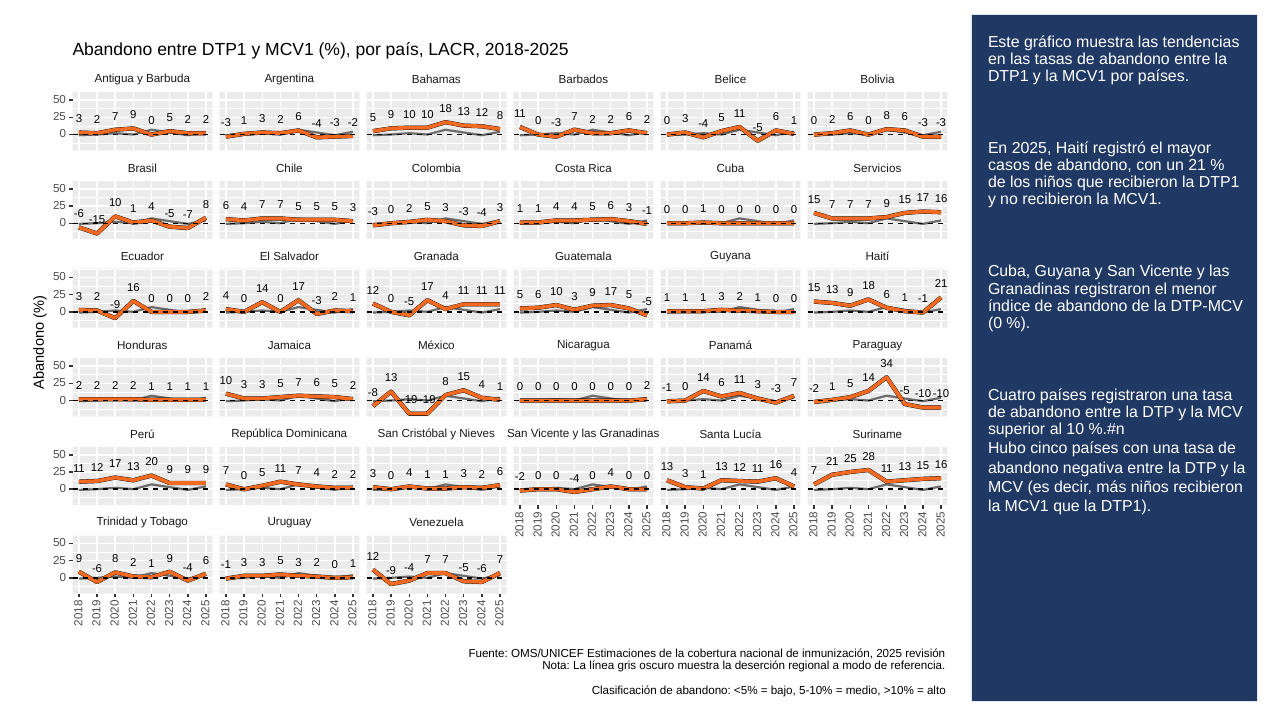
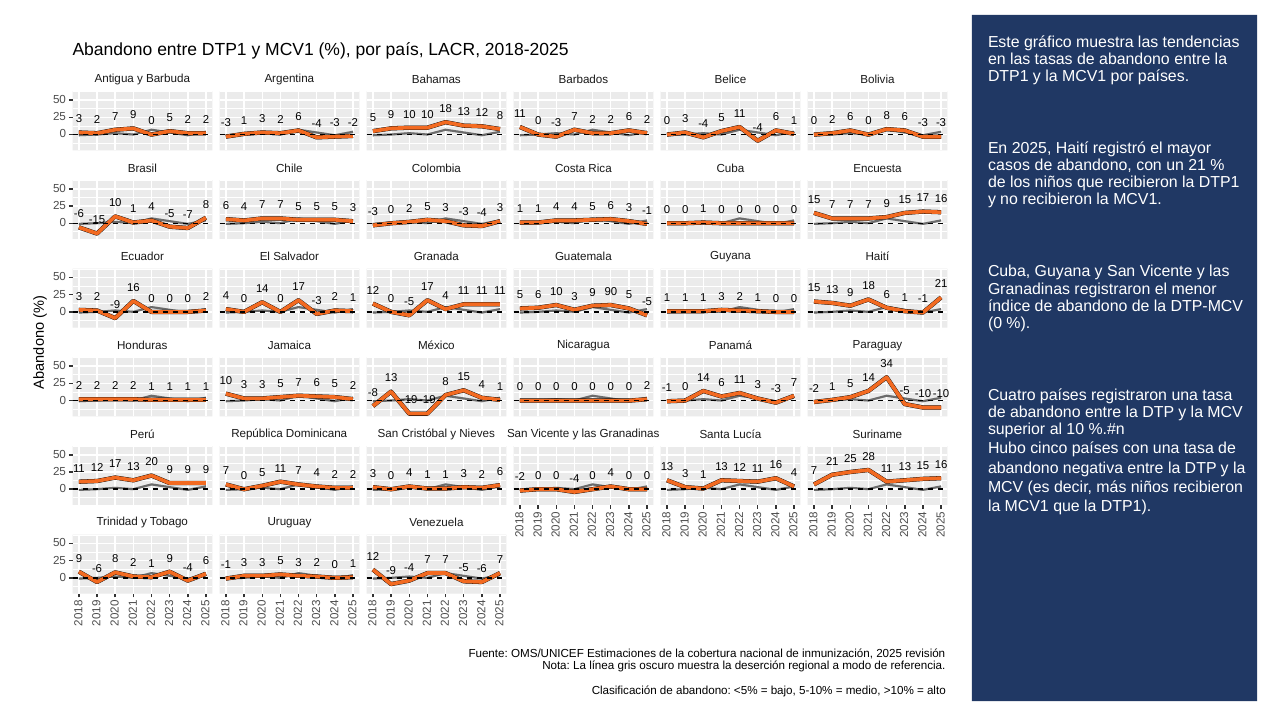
-5 at (758, 127): -5 -> -4
Servicios: Servicios -> Encuesta
9 17: 17 -> 90
